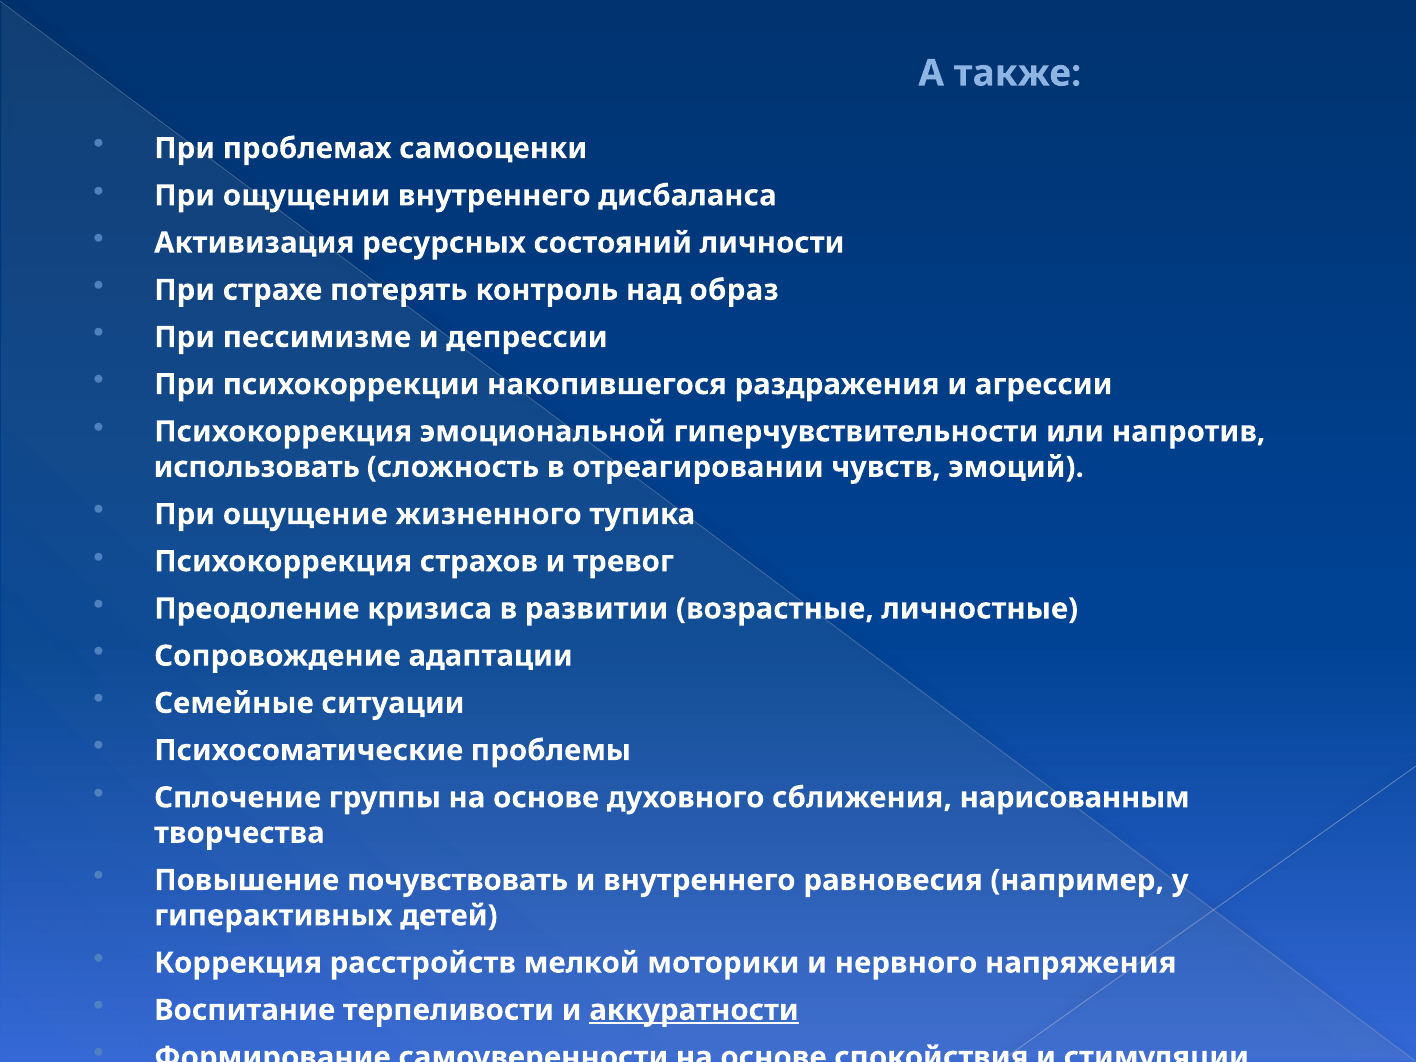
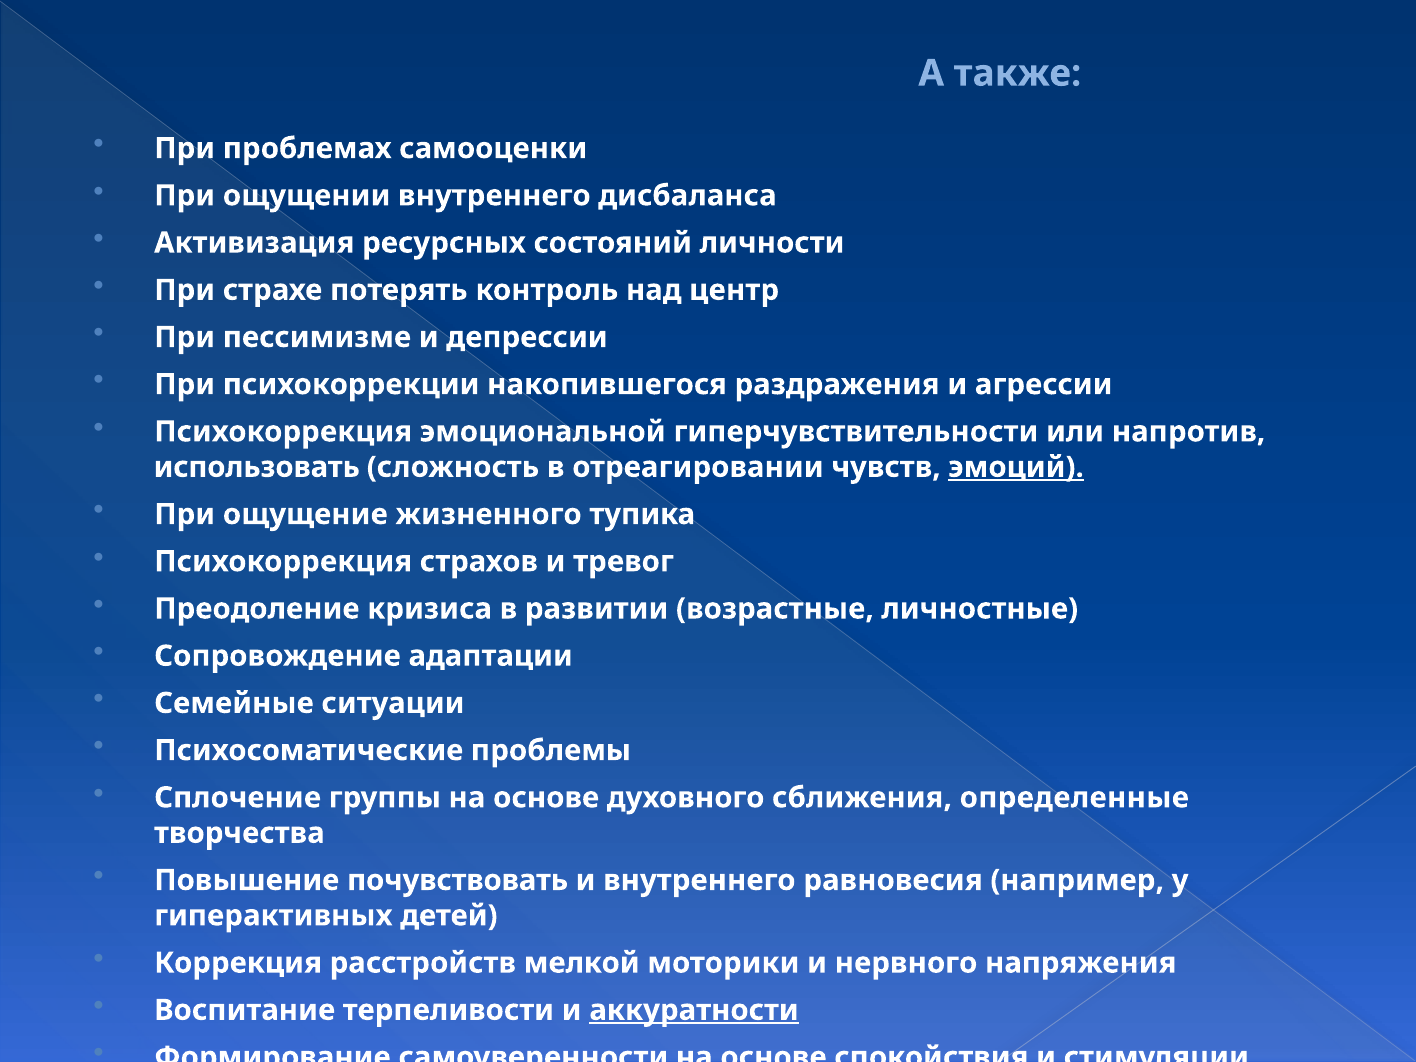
образ: образ -> центр
эмоций underline: none -> present
нарисованным: нарисованным -> определенные
